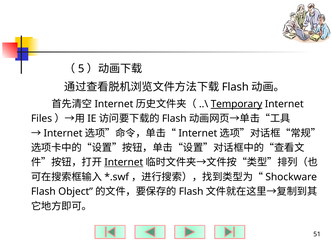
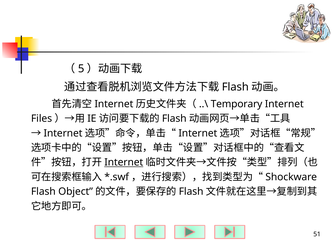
Temporary underline: present -> none
